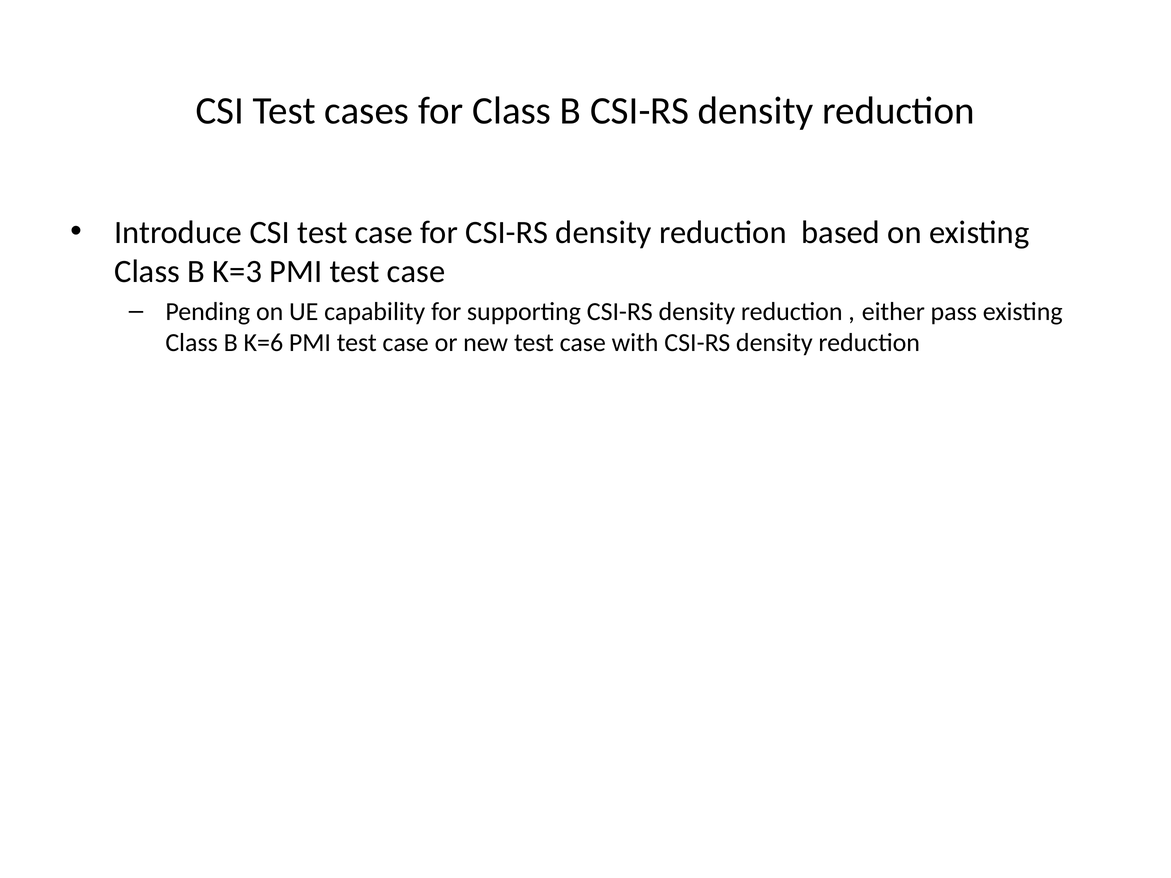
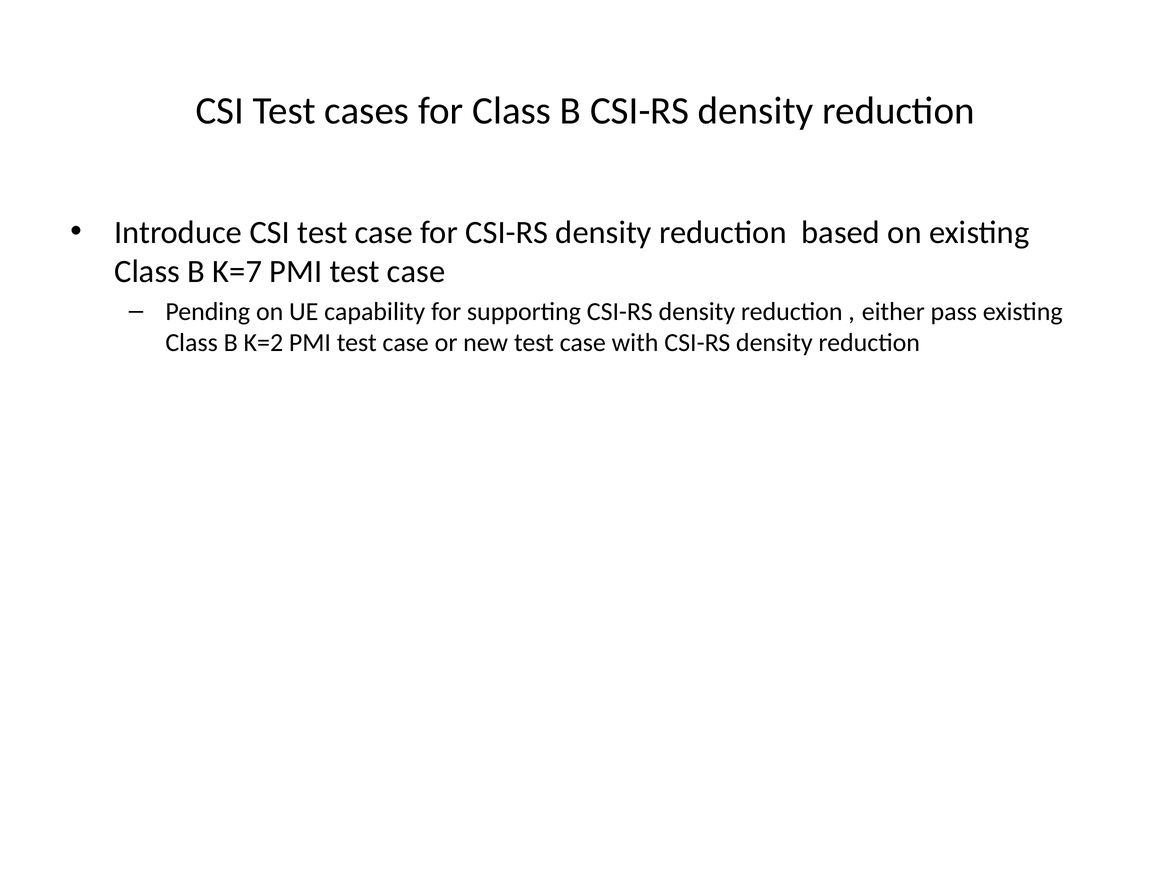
K=3: K=3 -> K=7
K=6: K=6 -> K=2
